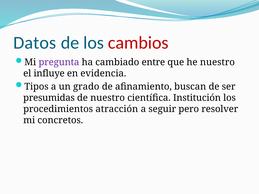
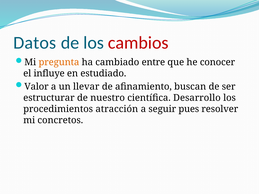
pregunta colour: purple -> orange
he nuestro: nuestro -> conocer
evidencia: evidencia -> estudiado
Tipos: Tipos -> Valor
grado: grado -> llevar
presumidas: presumidas -> estructurar
Institución: Institución -> Desarrollo
pero: pero -> pues
